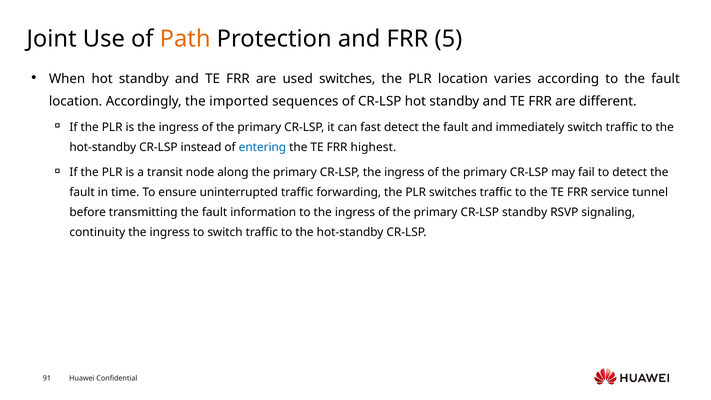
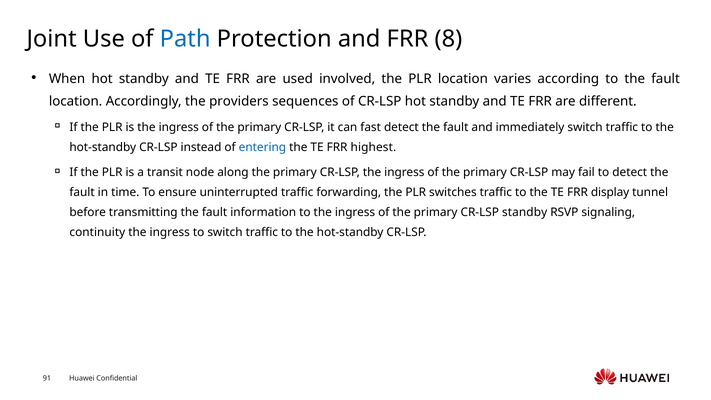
Path colour: orange -> blue
5: 5 -> 8
used switches: switches -> involved
imported: imported -> providers
service: service -> display
